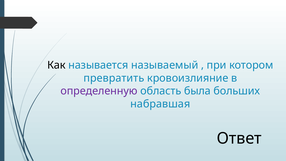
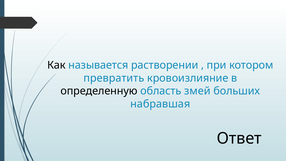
называемый: называемый -> растворении
определенную colour: purple -> black
была: была -> змей
